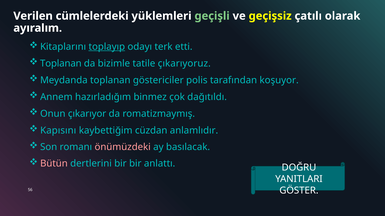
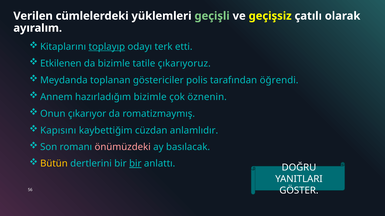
Toplanan at (61, 64): Toplanan -> Etkilenen
koşuyor: koşuyor -> öğrendi
hazırladığım binmez: binmez -> bizimle
dağıtıldı: dağıtıldı -> öznenin
Bütün colour: pink -> yellow
bir at (135, 164) underline: none -> present
